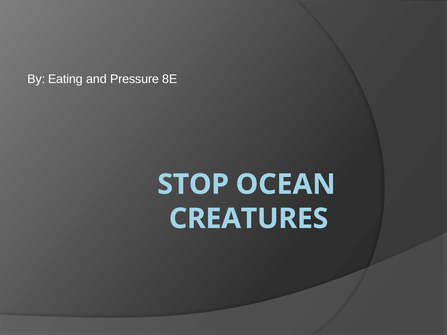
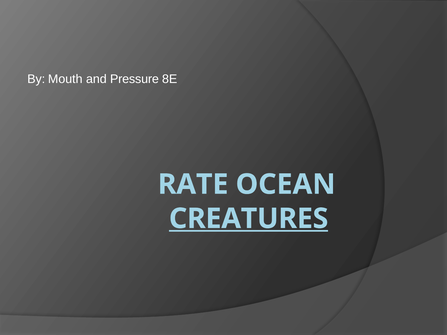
Eating: Eating -> Mouth
STOP: STOP -> RATE
CREATURES underline: none -> present
